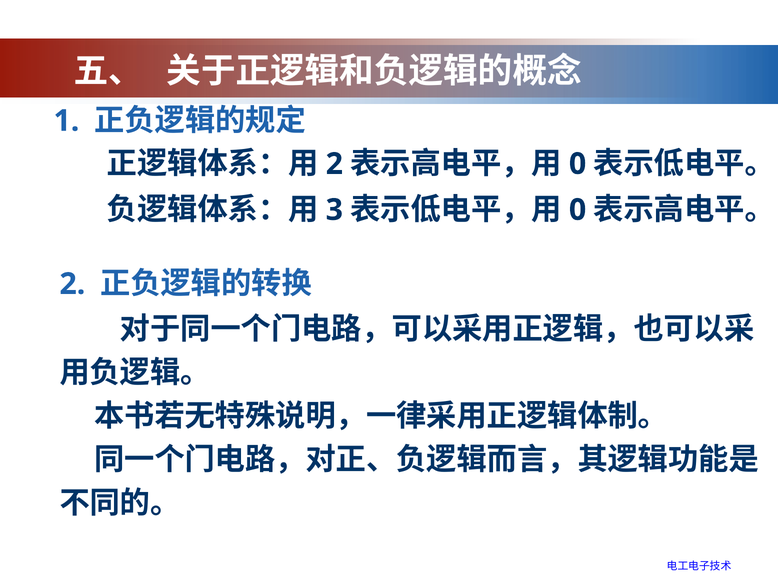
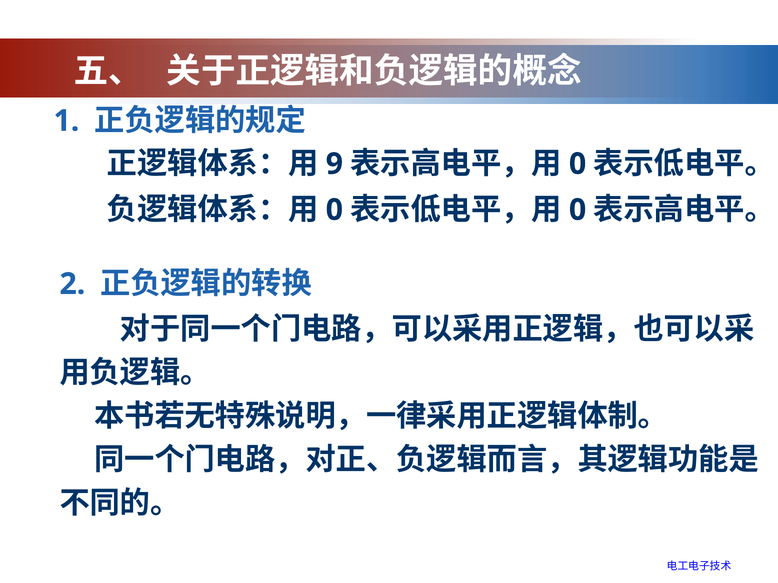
2 at (334, 164): 2 -> 9
3 at (334, 210): 3 -> 0
